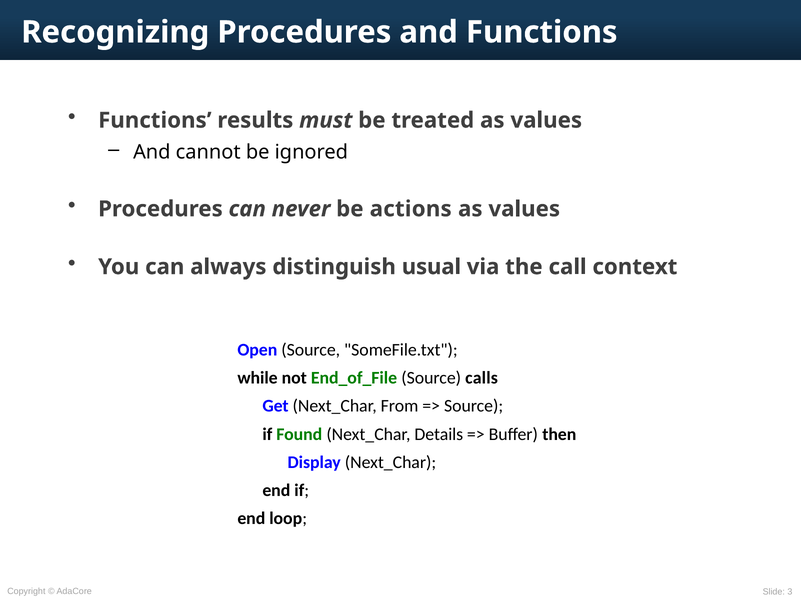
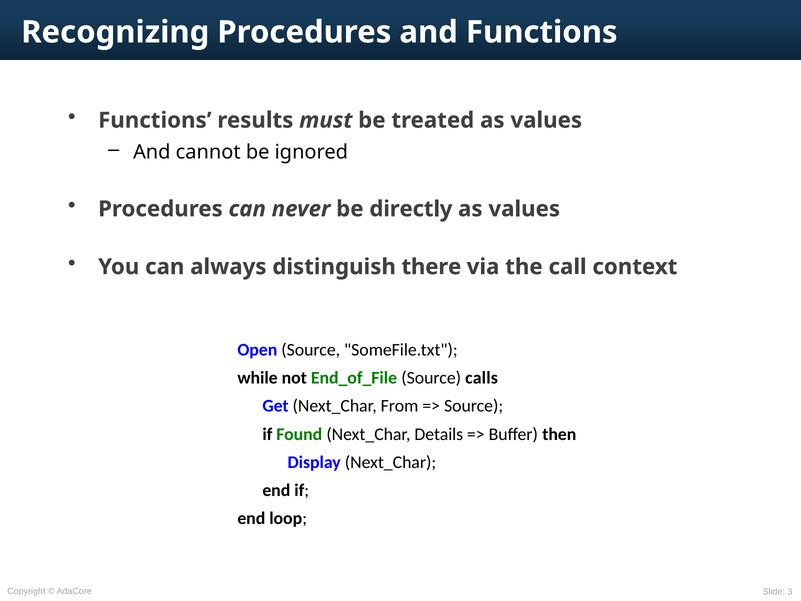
actions: actions -> directly
usual: usual -> there
